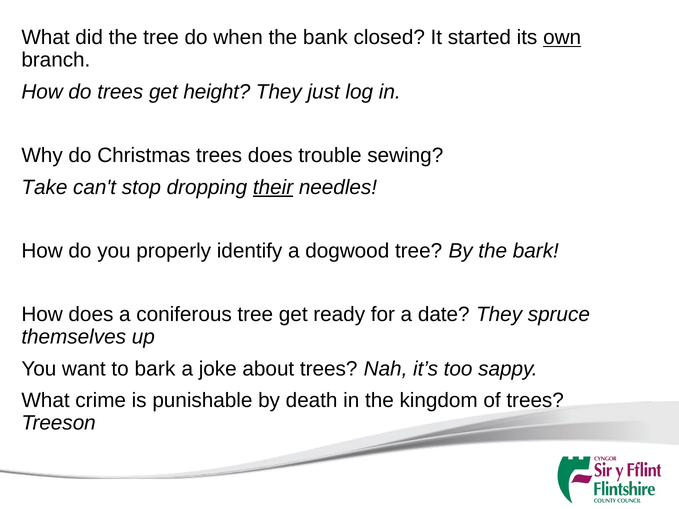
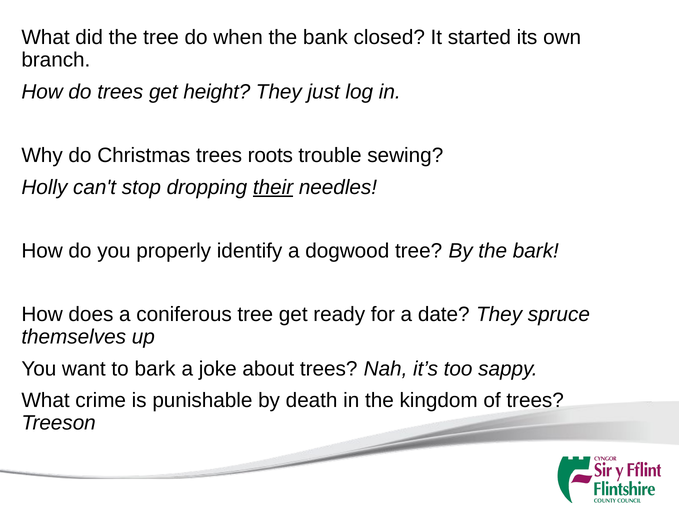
own underline: present -> none
trees does: does -> roots
Take: Take -> Holly
